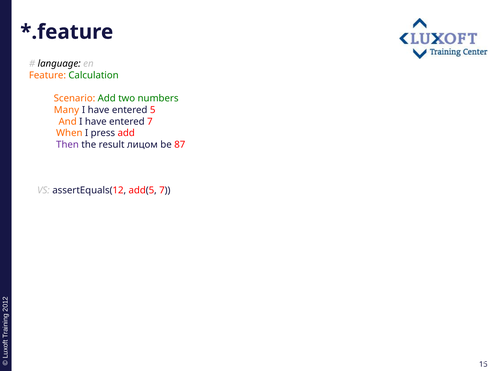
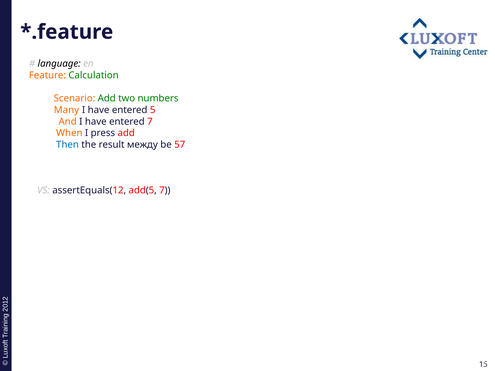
Then colour: purple -> blue
лицом: лицом -> между
87: 87 -> 57
